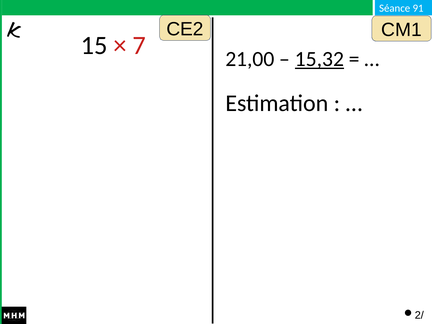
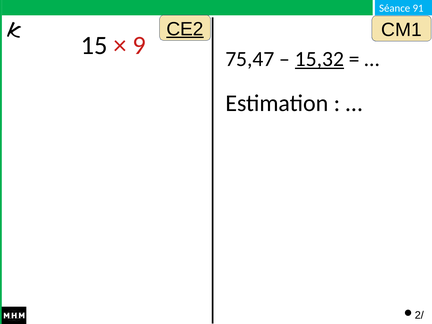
CE2 underline: none -> present
7: 7 -> 9
21,00: 21,00 -> 75,47
